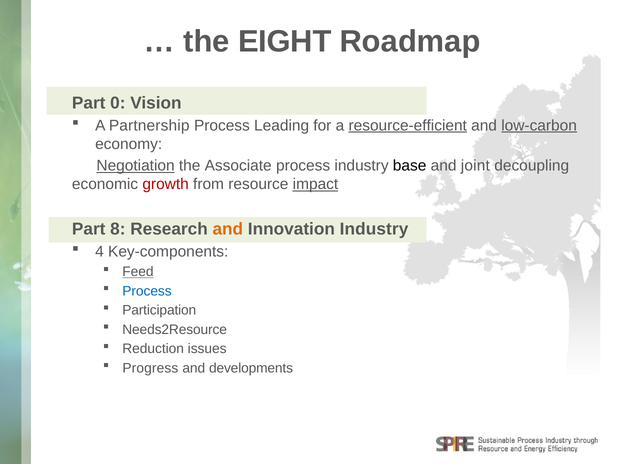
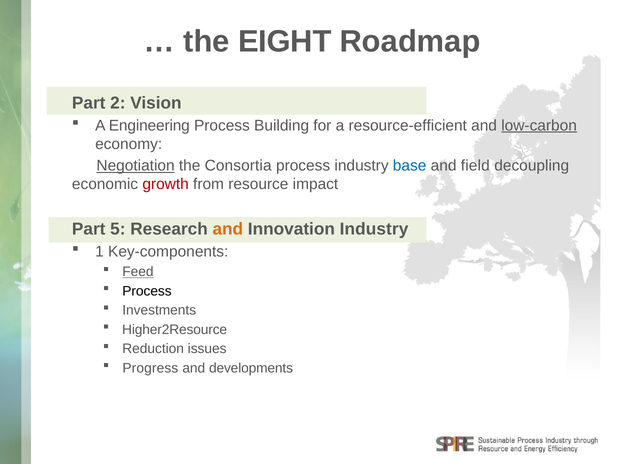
0: 0 -> 2
Partnership: Partnership -> Engineering
Leading: Leading -> Building
resource-efficient underline: present -> none
Associate: Associate -> Consortia
base colour: black -> blue
joint: joint -> field
impact underline: present -> none
8: 8 -> 5
4: 4 -> 1
Process at (147, 291) colour: blue -> black
Participation: Participation -> Investments
Needs2Resource: Needs2Resource -> Higher2Resource
